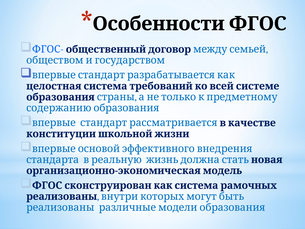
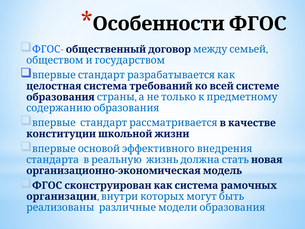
реализованы at (62, 196): реализованы -> организации
